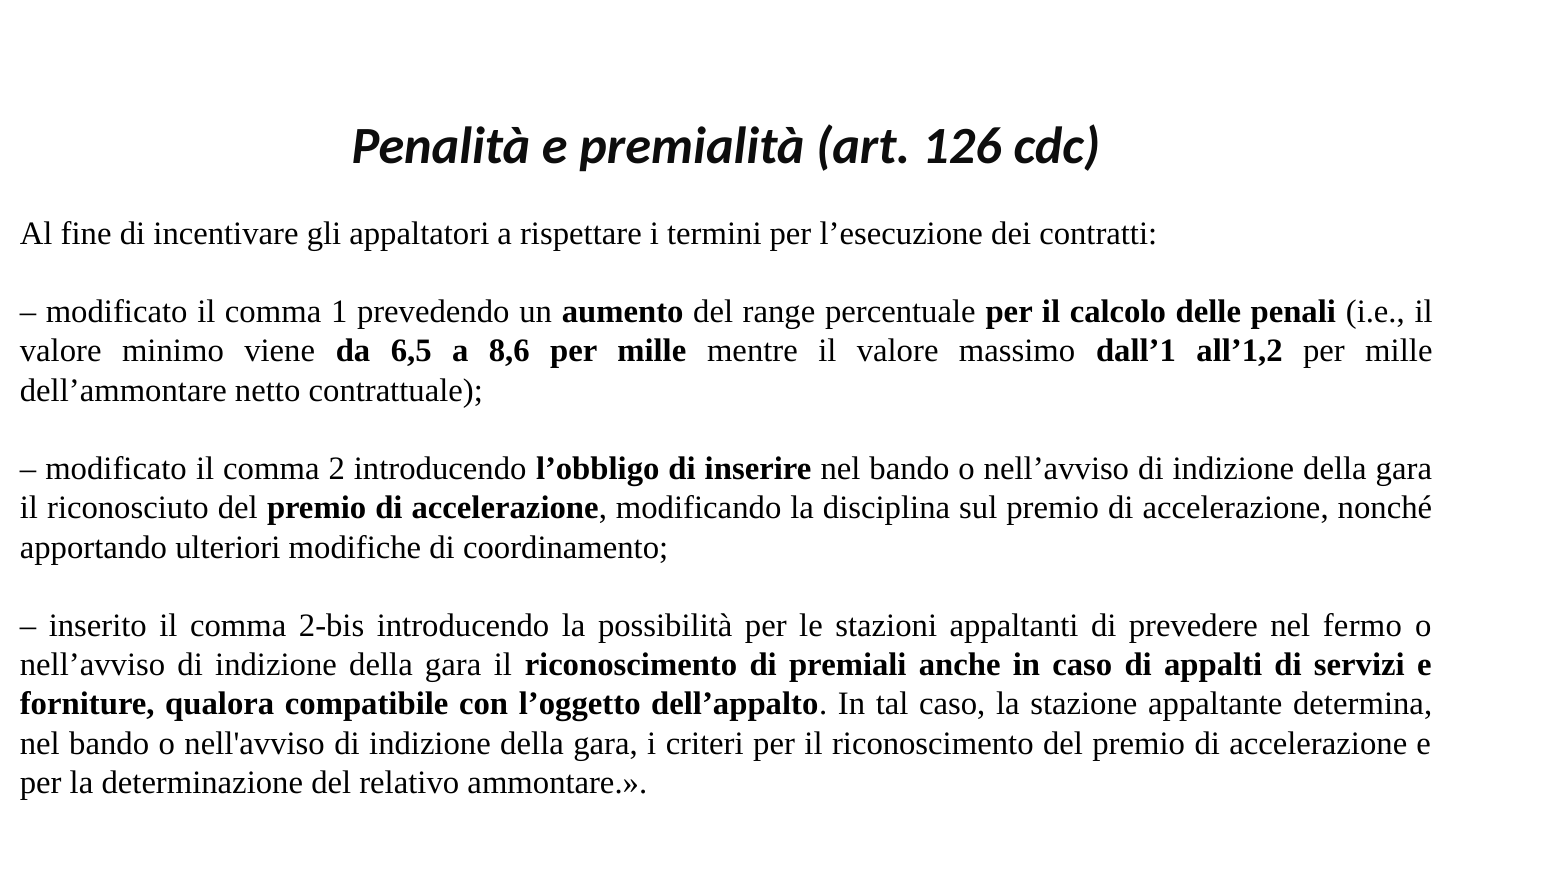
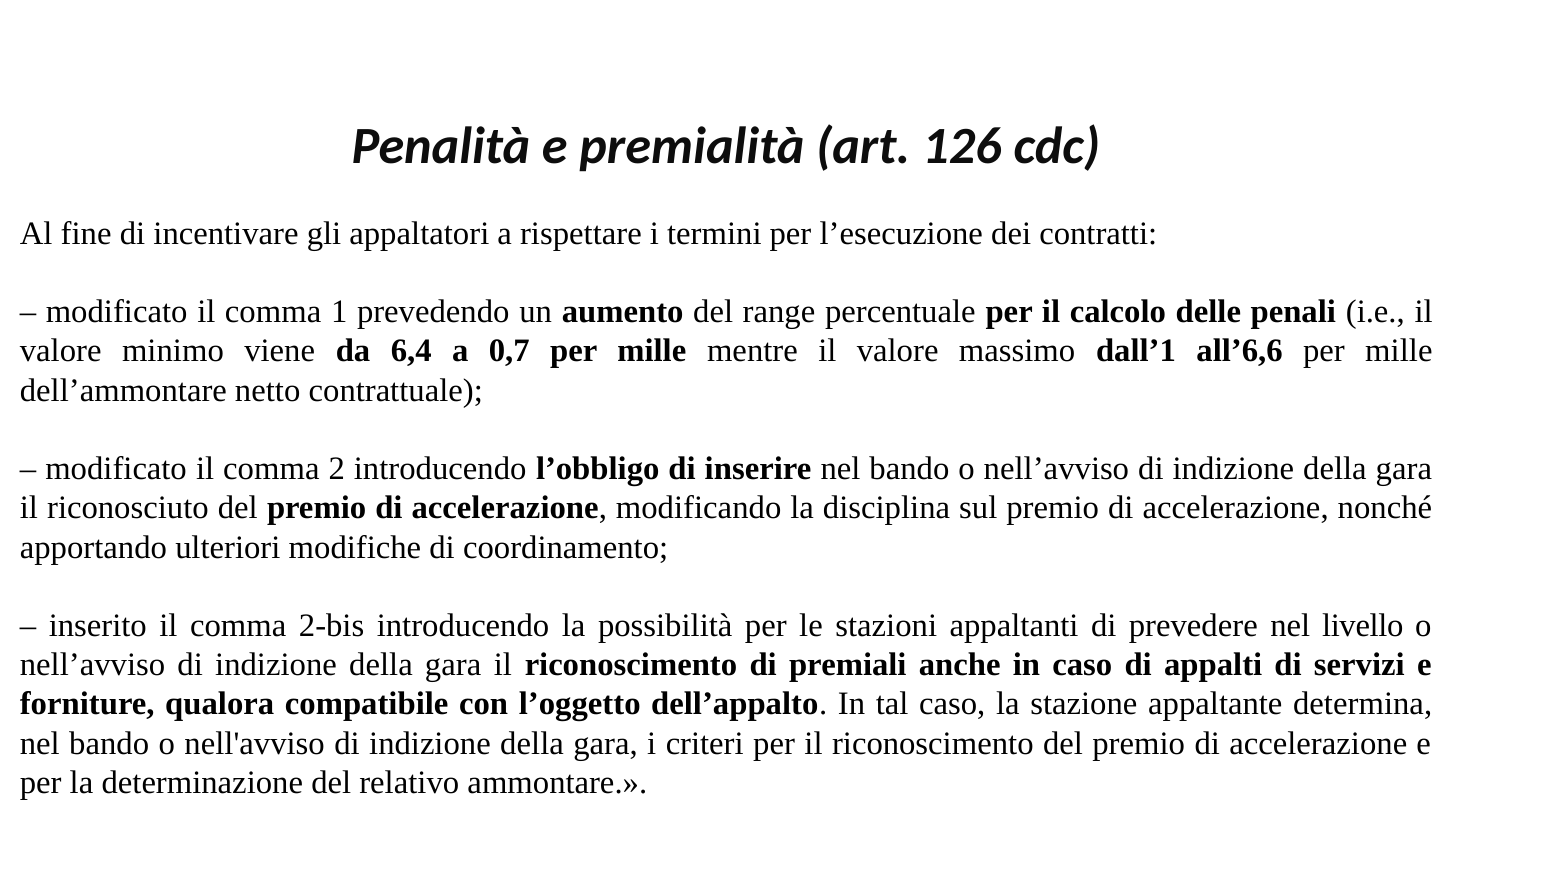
6,5: 6,5 -> 6,4
8,6: 8,6 -> 0,7
all’1,2: all’1,2 -> all’6,6
fermo: fermo -> livello
